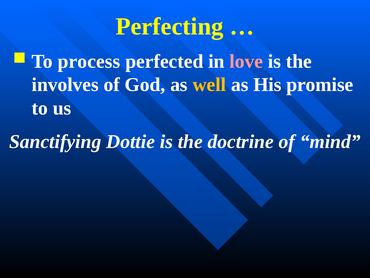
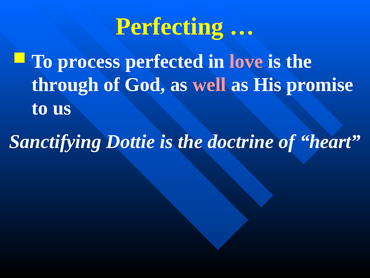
involves: involves -> through
well colour: yellow -> pink
mind: mind -> heart
